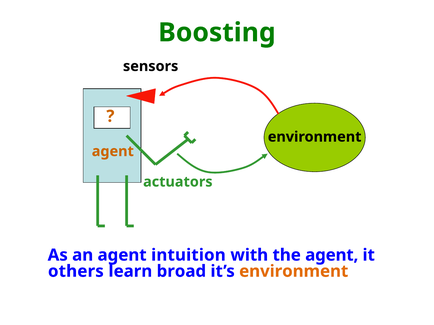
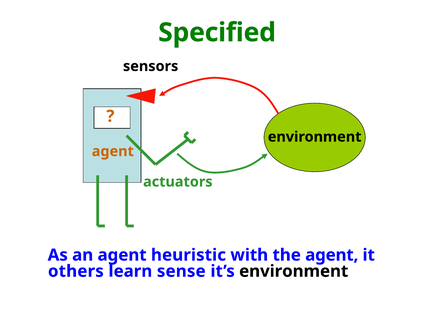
Boosting: Boosting -> Specified
intuition: intuition -> heuristic
broad: broad -> sense
environment at (294, 272) colour: orange -> black
